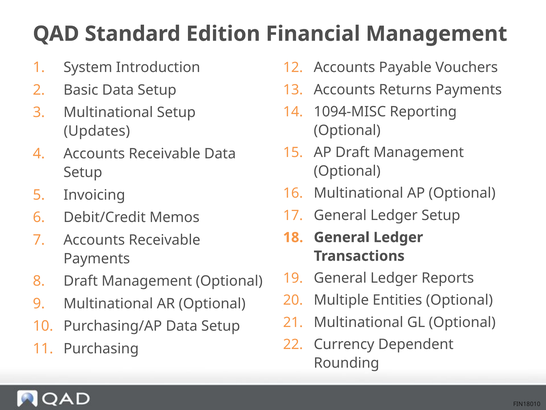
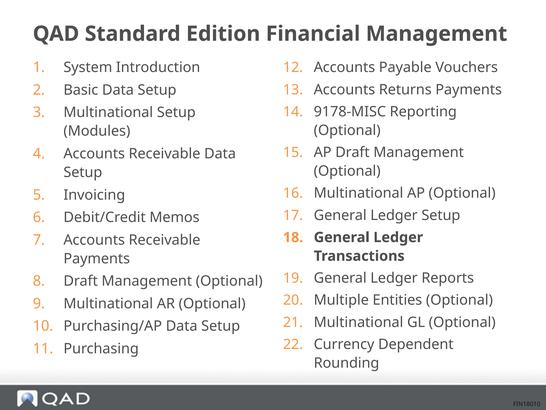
1094-MISC: 1094-MISC -> 9178-MISC
Updates: Updates -> Modules
